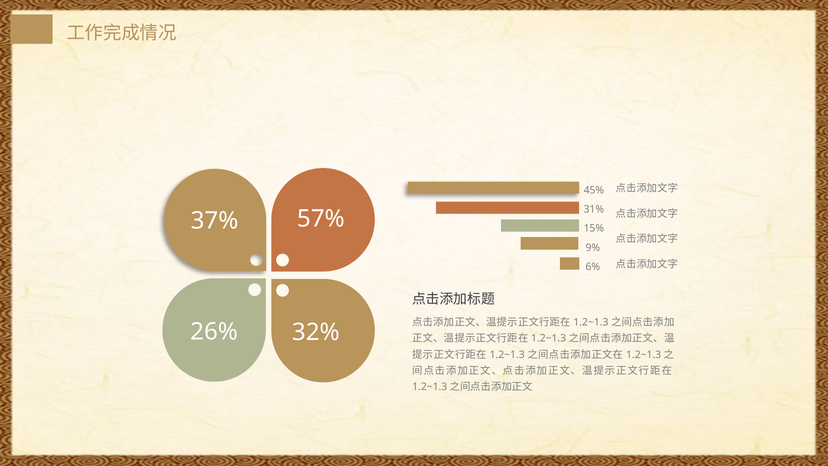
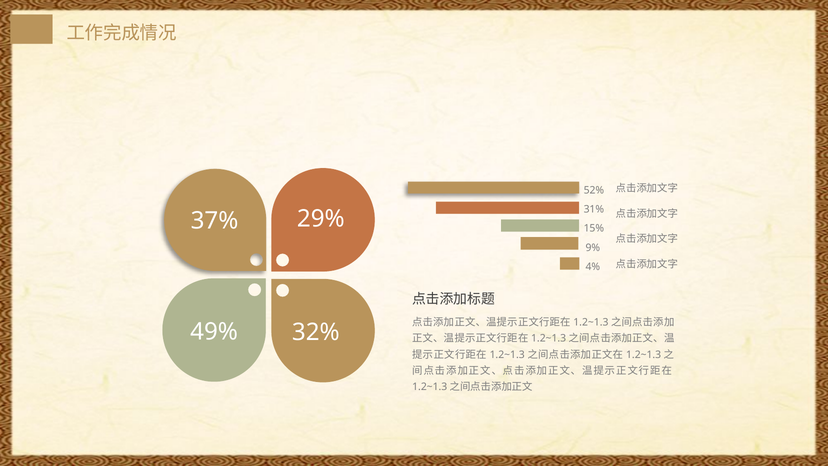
45%: 45% -> 52%
57%: 57% -> 29%
6%: 6% -> 4%
26%: 26% -> 49%
